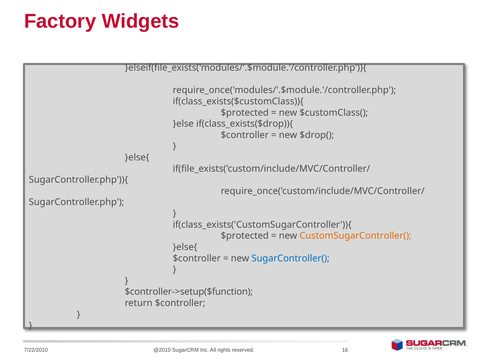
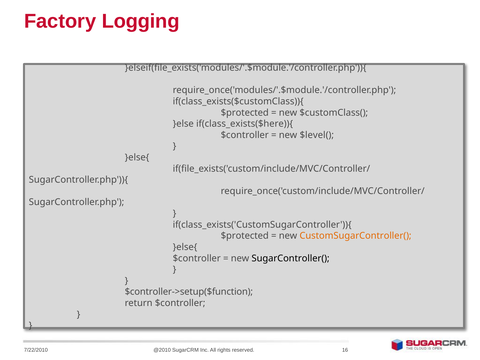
Widgets: Widgets -> Logging
if(class_exists($drop)){: if(class_exists($drop)){ -> if(class_exists($here)){
$drop(: $drop( -> $level(
SugarController( colour: blue -> black
